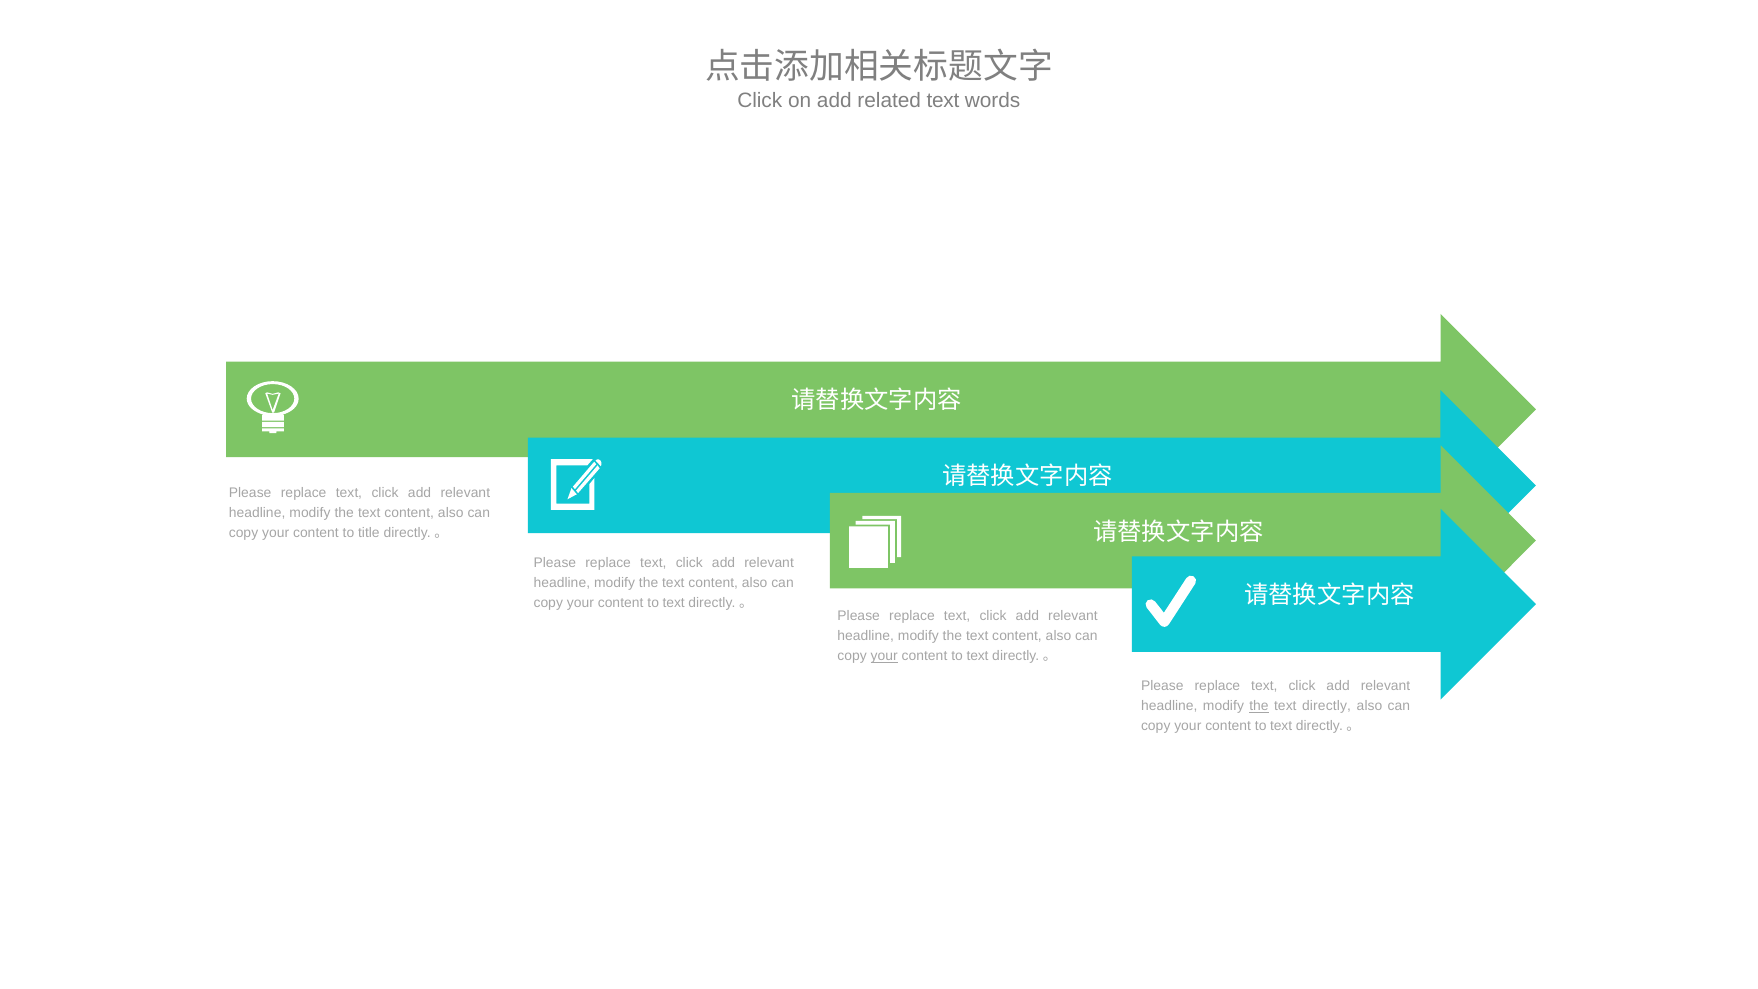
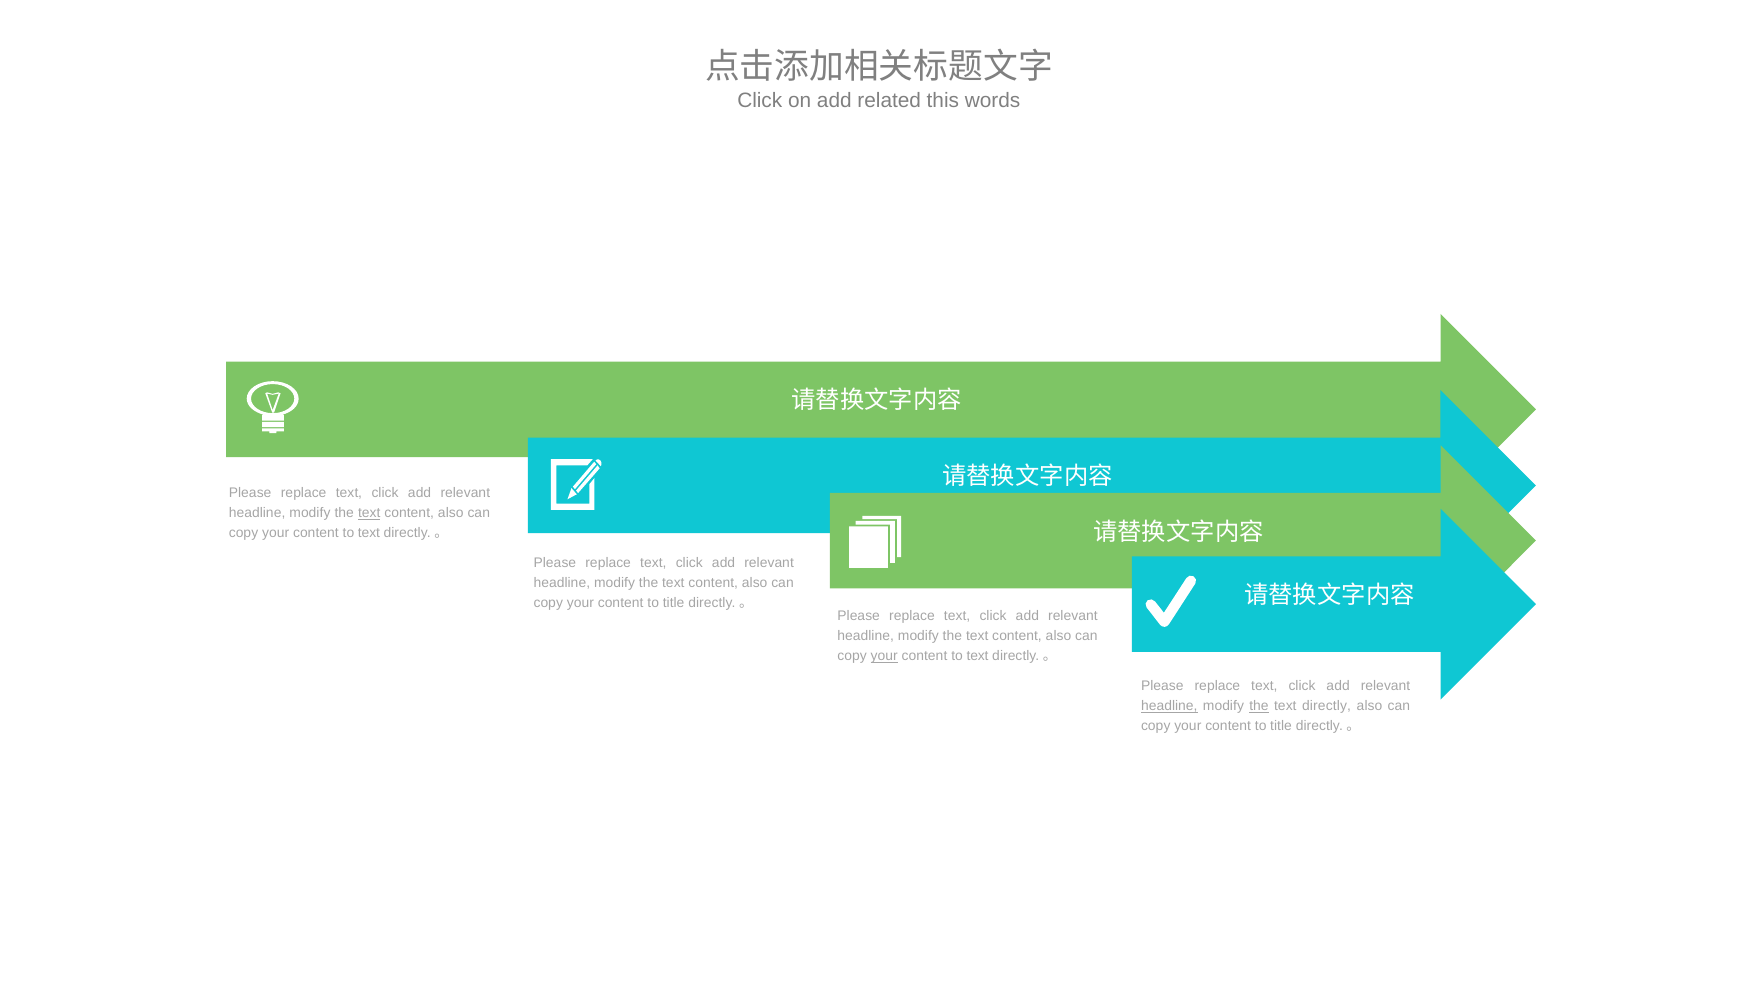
related text: text -> this
text at (369, 513) underline: none -> present
title at (369, 533): title -> text
text at (674, 603): text -> title
headline at (1169, 706) underline: none -> present
text at (1281, 726): text -> title
